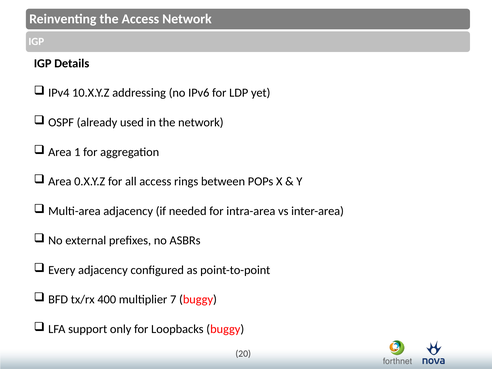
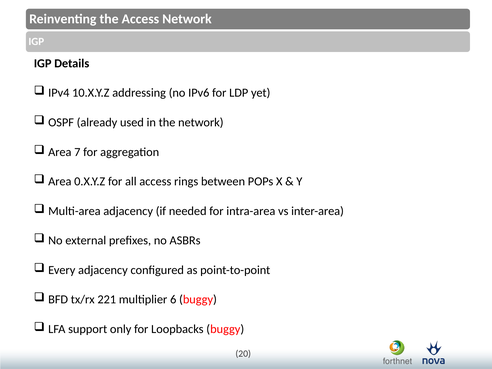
1: 1 -> 7
400: 400 -> 221
7: 7 -> 6
